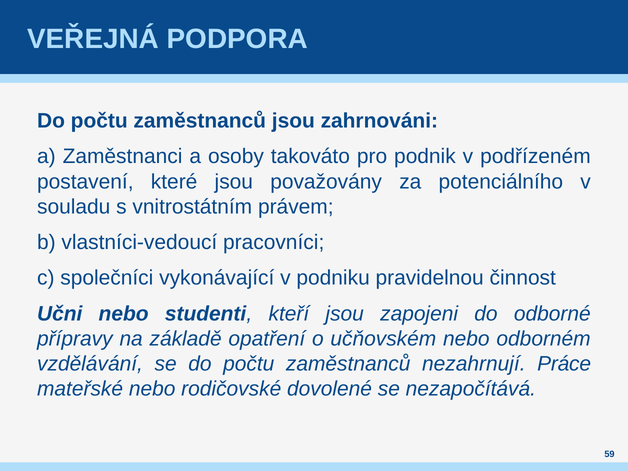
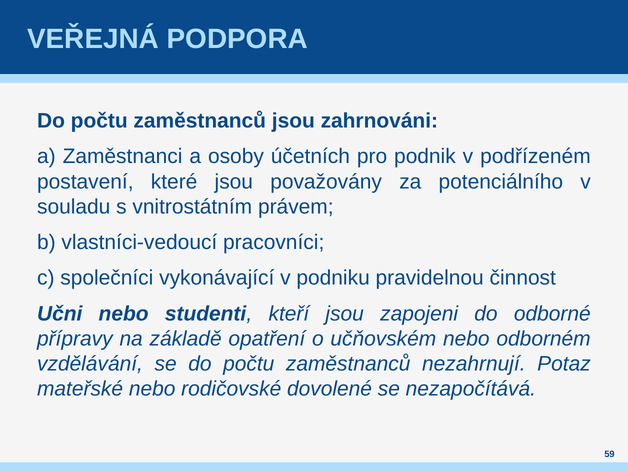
takováto: takováto -> účetních
Práce: Práce -> Potaz
